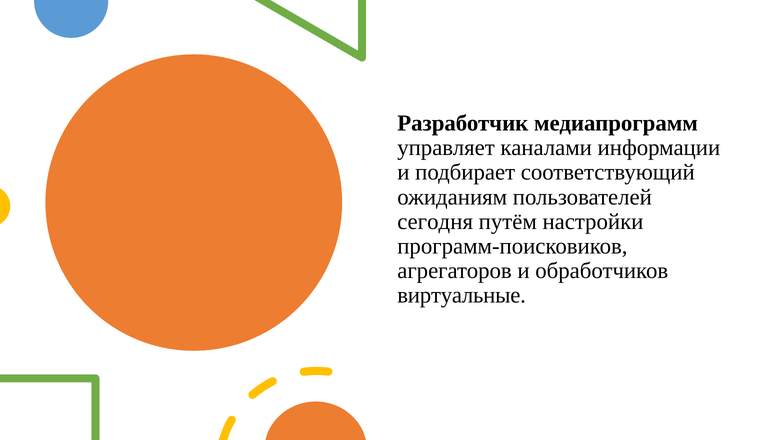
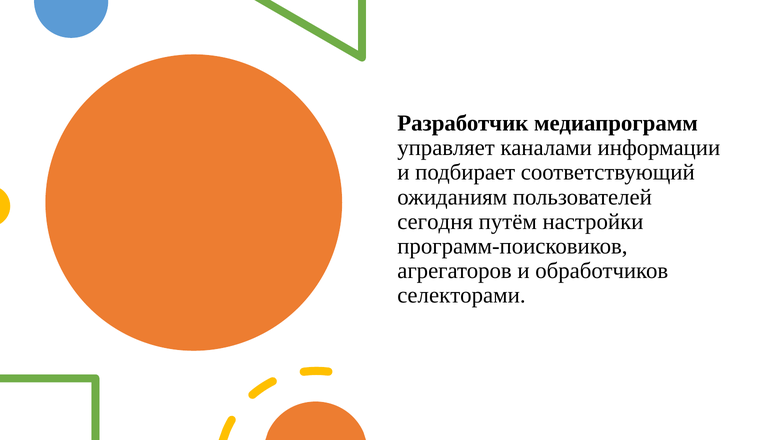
виртуальные: виртуальные -> селекторами
